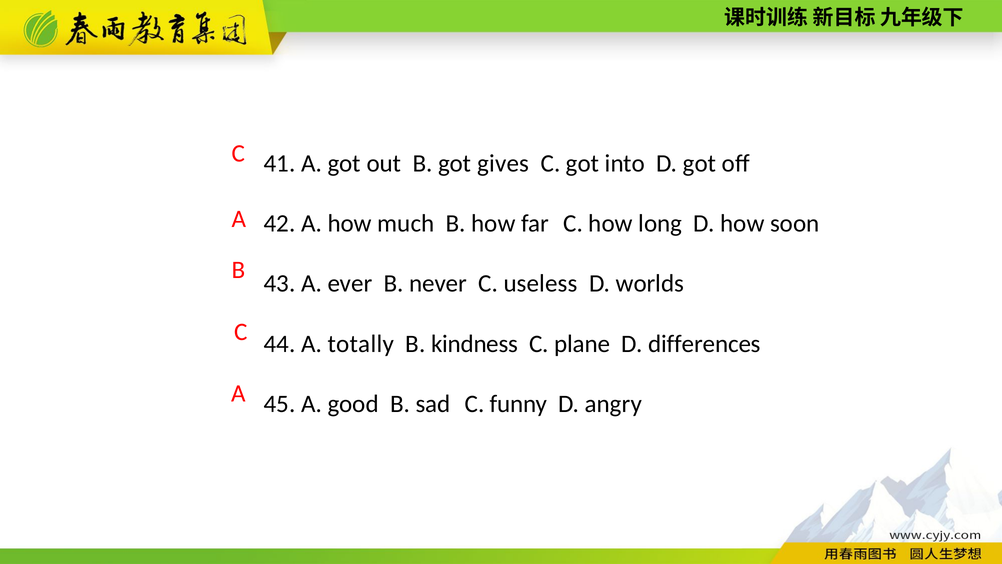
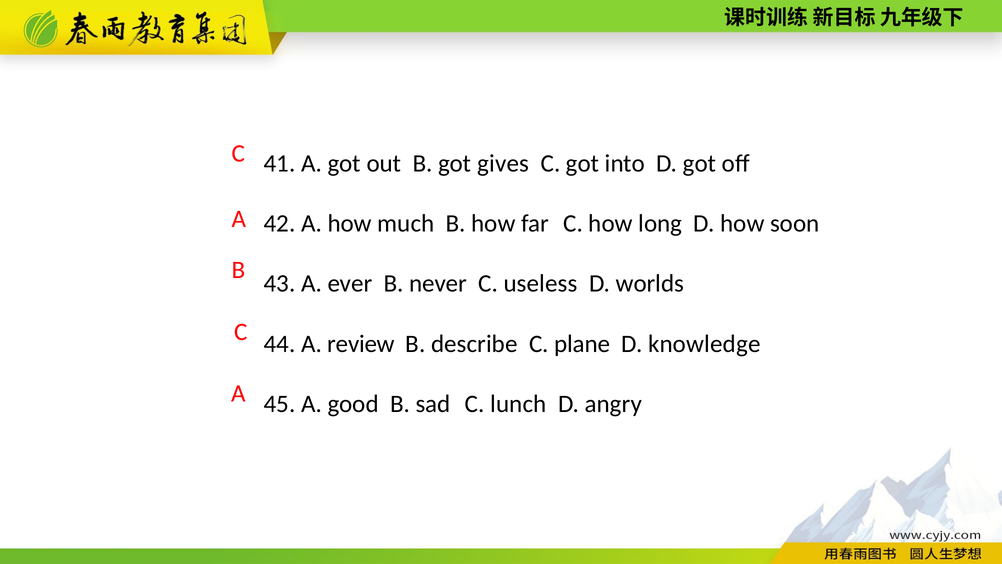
totally: totally -> review
kindness: kindness -> describe
differences: differences -> knowledge
funny: funny -> lunch
